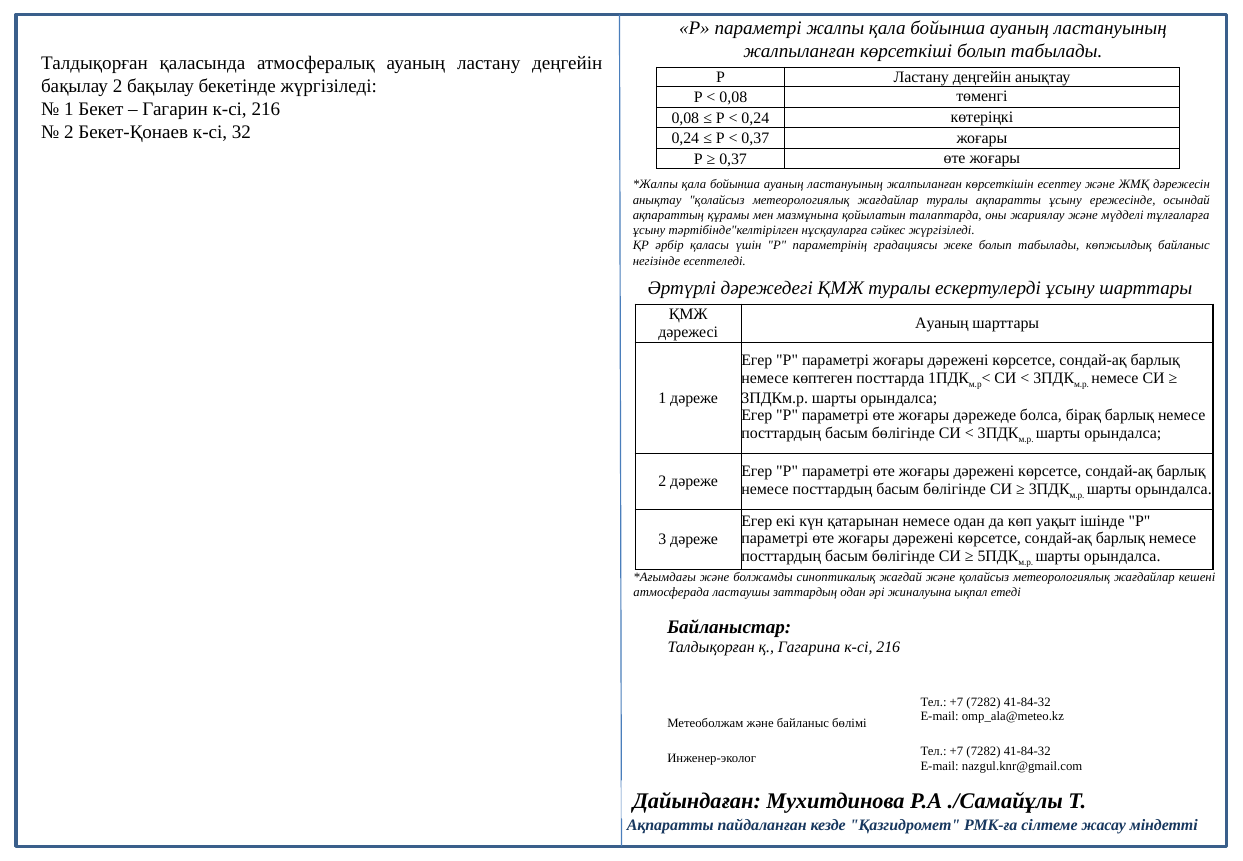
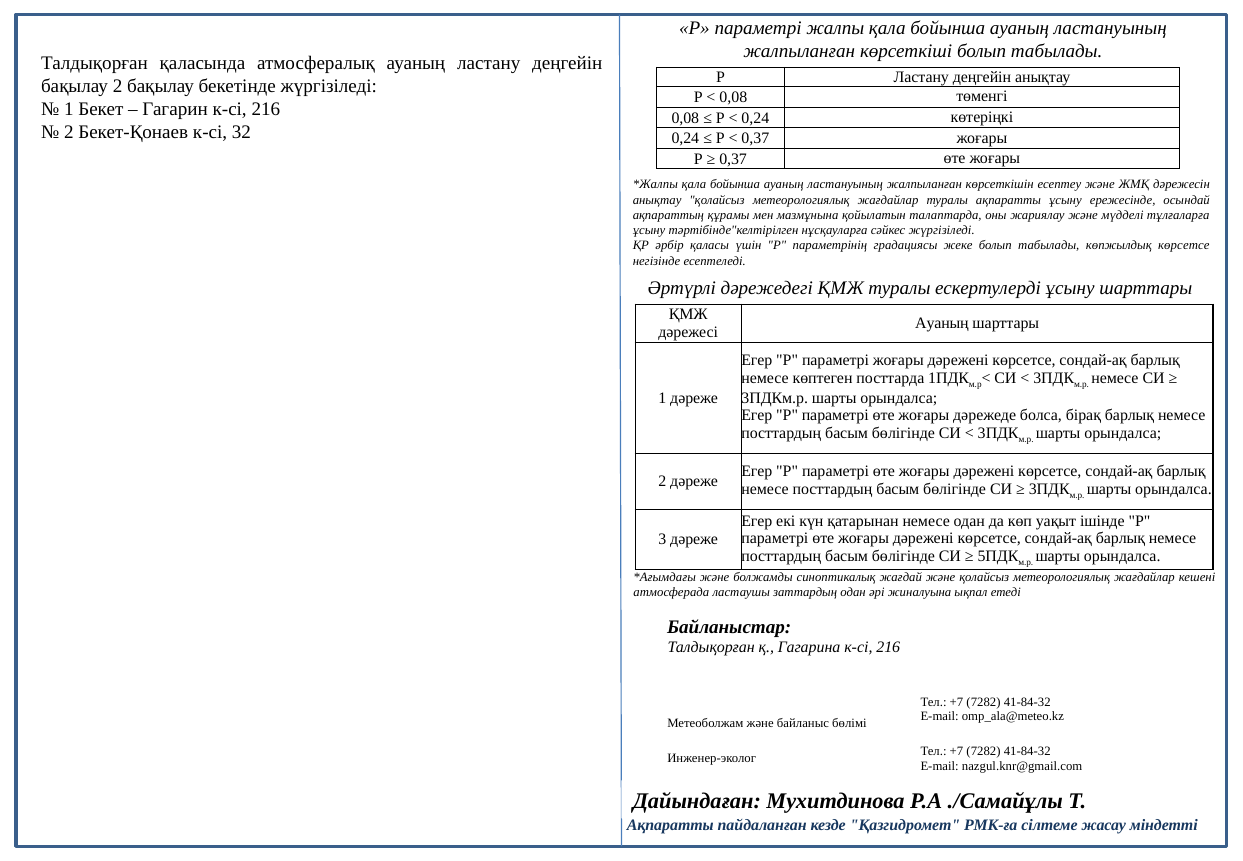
көпжылдық байланыс: байланыс -> көрсетсе
